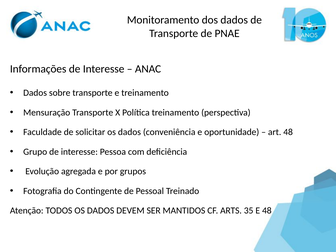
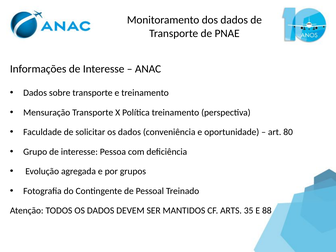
art 48: 48 -> 80
E 48: 48 -> 88
